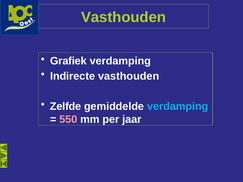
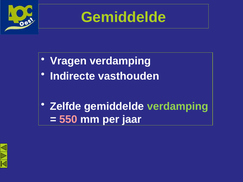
Vasthouden at (123, 17): Vasthouden -> Gemiddelde
Grafiek: Grafiek -> Vragen
verdamping at (178, 106) colour: light blue -> light green
